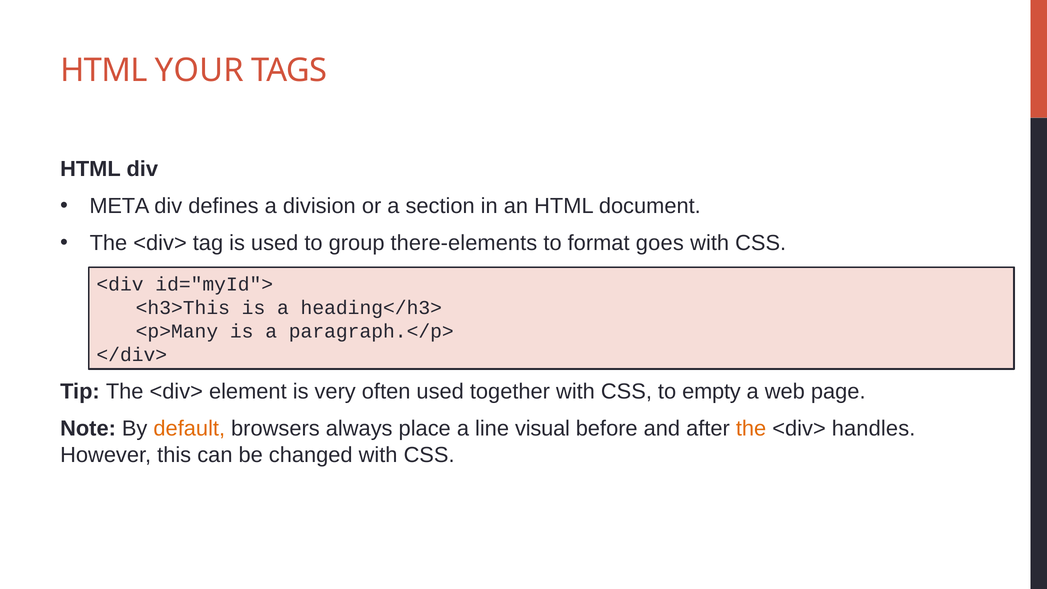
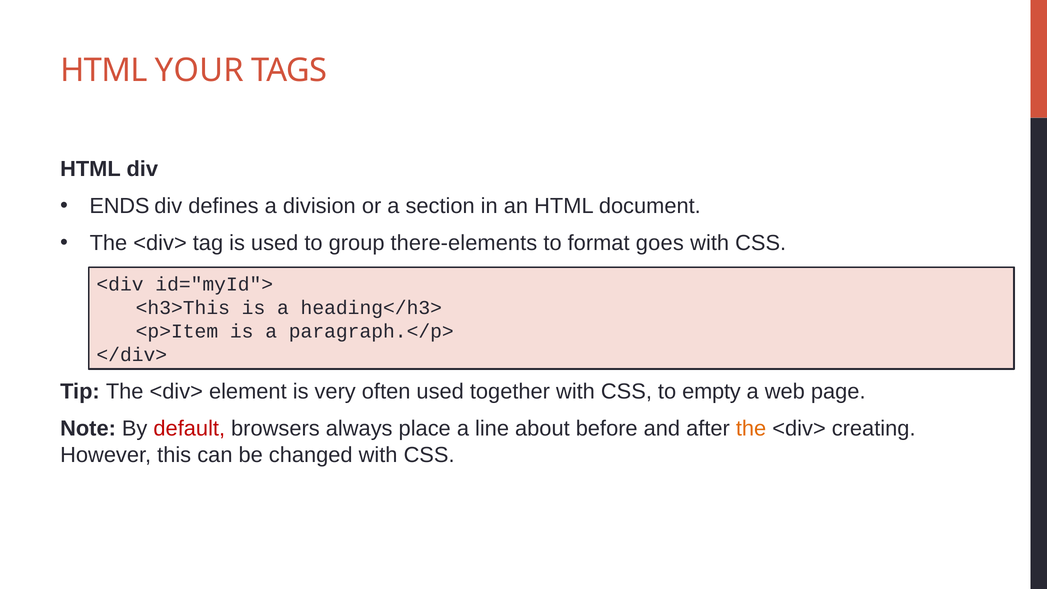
META: META -> ENDS
<p>Many: <p>Many -> <p>Item
default colour: orange -> red
visual: visual -> about
handles: handles -> creating
